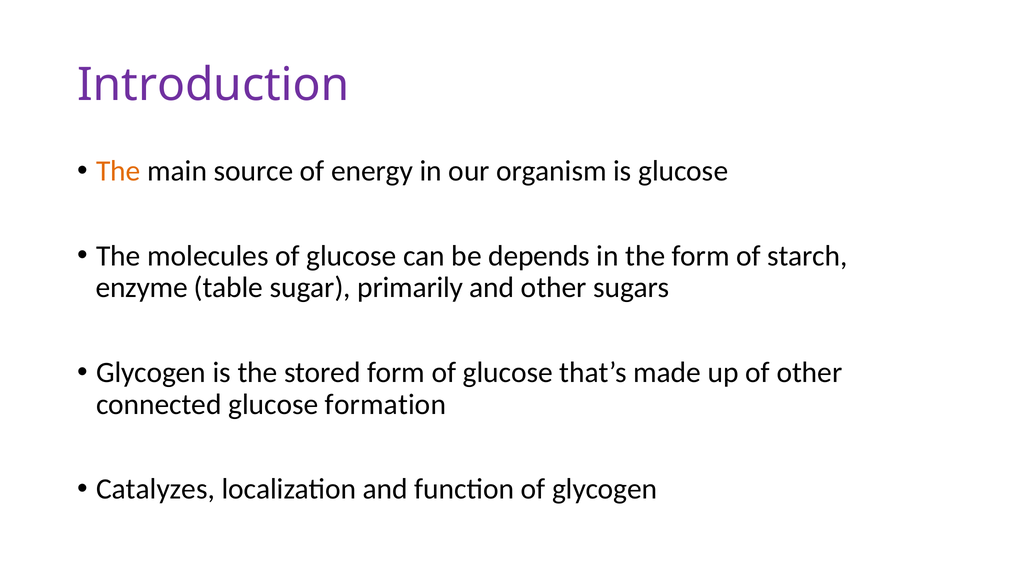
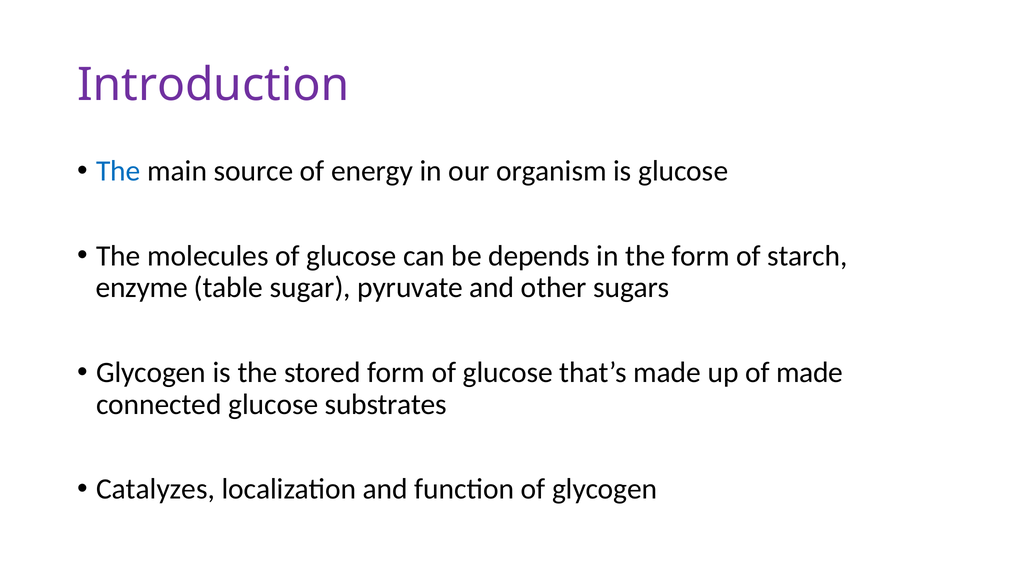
The at (118, 171) colour: orange -> blue
primarily: primarily -> pyruvate
of other: other -> made
formation: formation -> substrates
